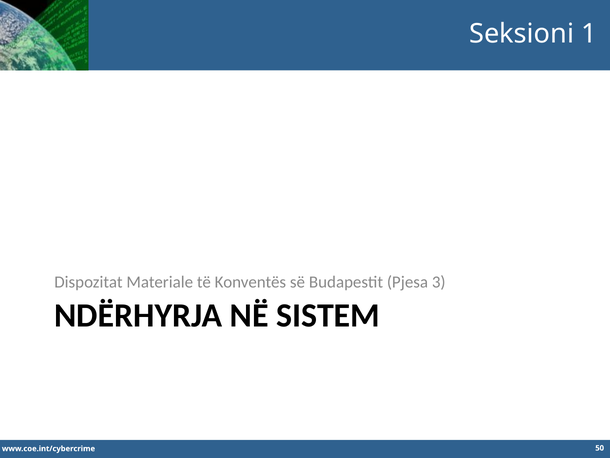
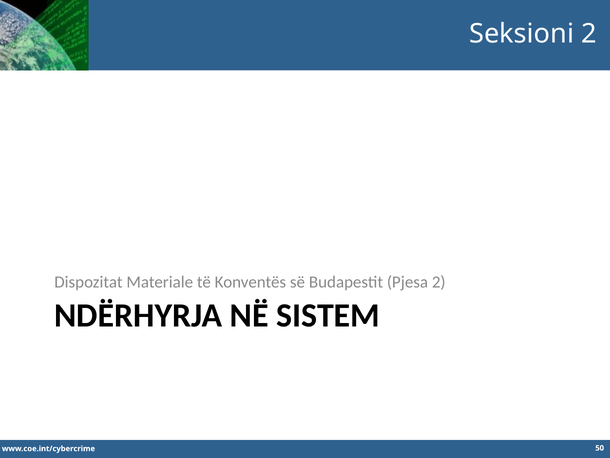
Seksioni 1: 1 -> 2
Pjesa 3: 3 -> 2
